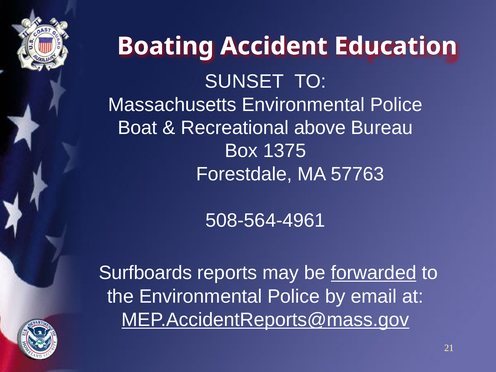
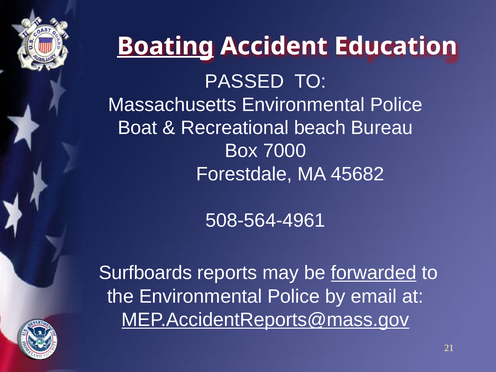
Boating underline: none -> present
SUNSET: SUNSET -> PASSED
above: above -> beach
1375: 1375 -> 7000
57763: 57763 -> 45682
